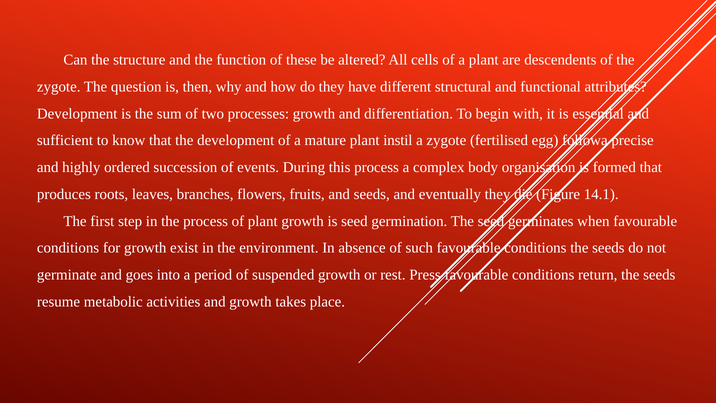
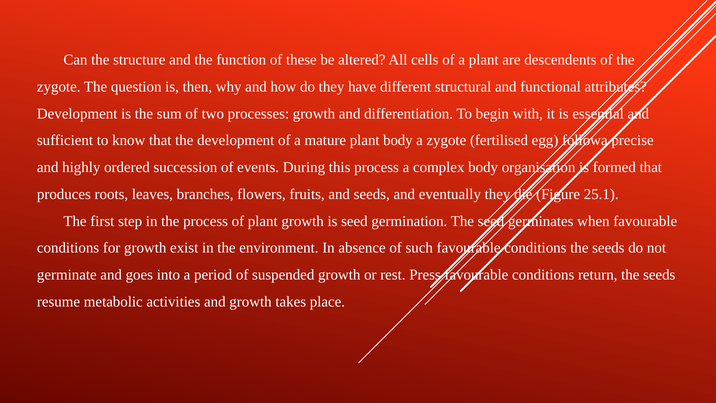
plant instil: instil -> body
14.1: 14.1 -> 25.1
